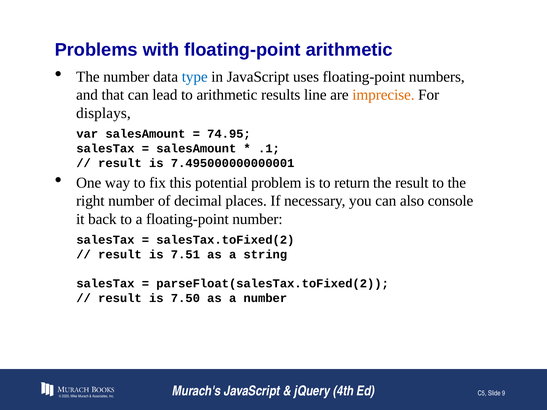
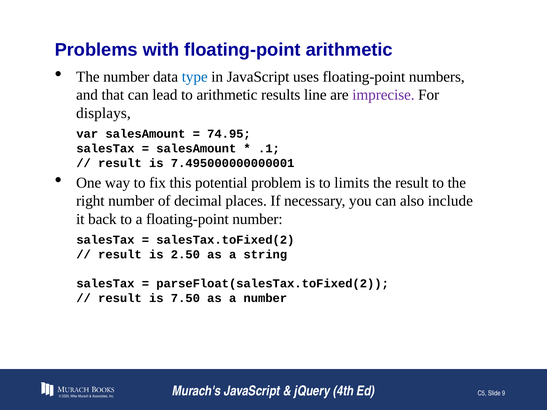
imprecise colour: orange -> purple
return: return -> limits
console: console -> include
7.51: 7.51 -> 2.50
